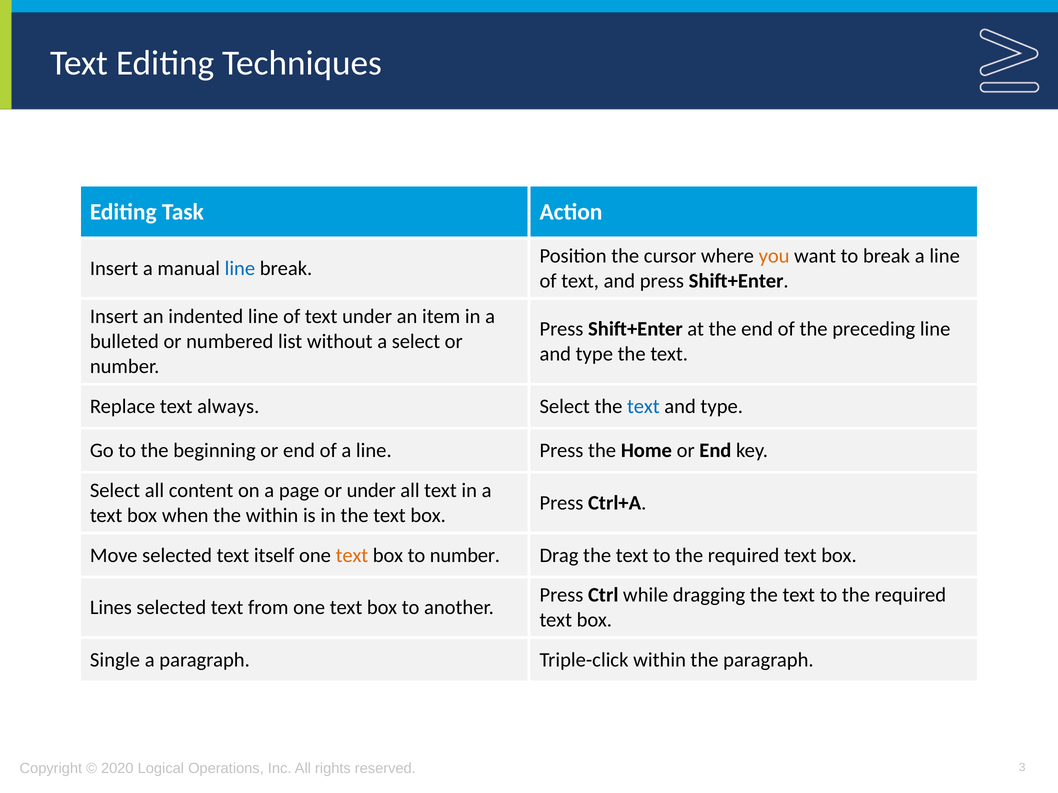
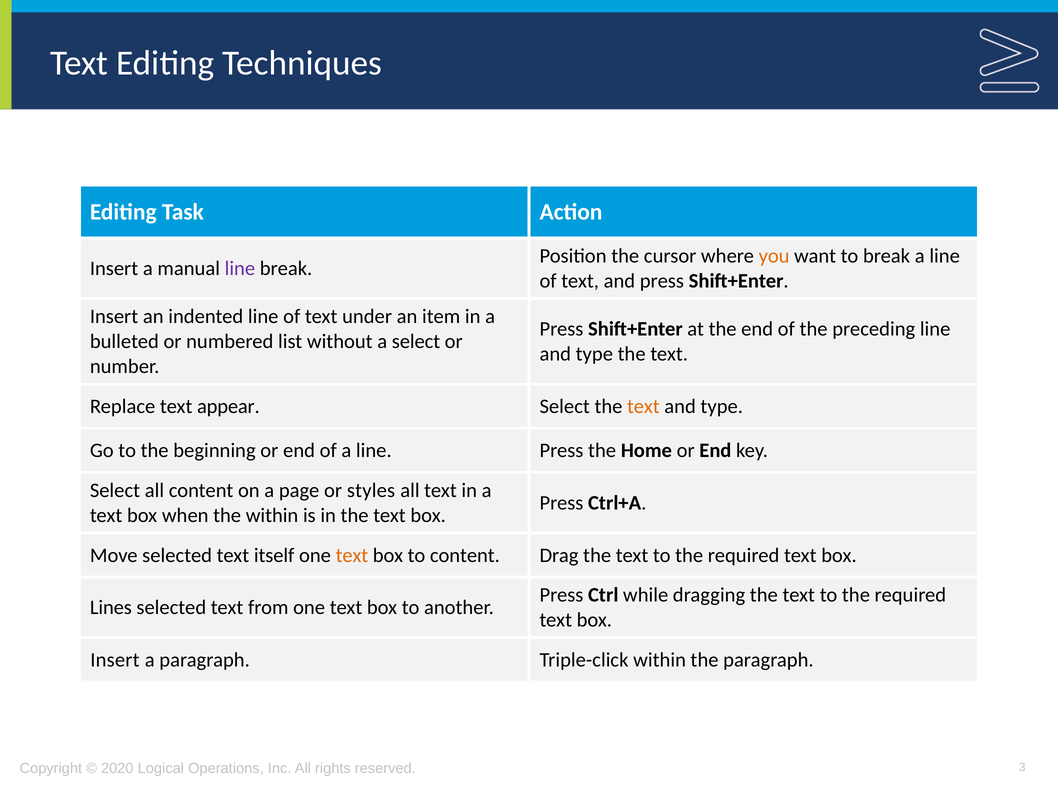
line at (240, 269) colour: blue -> purple
always: always -> appear
text at (643, 407) colour: blue -> orange
or under: under -> styles
to number: number -> content
Single at (115, 660): Single -> Insert
